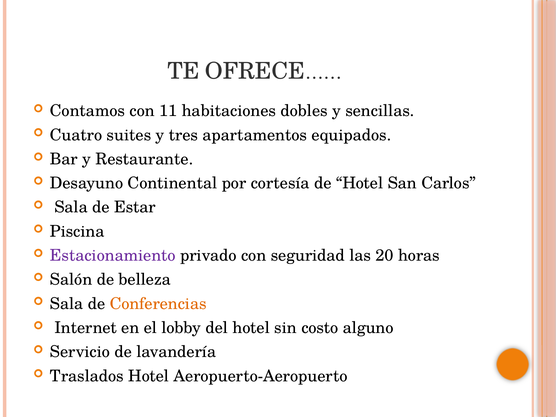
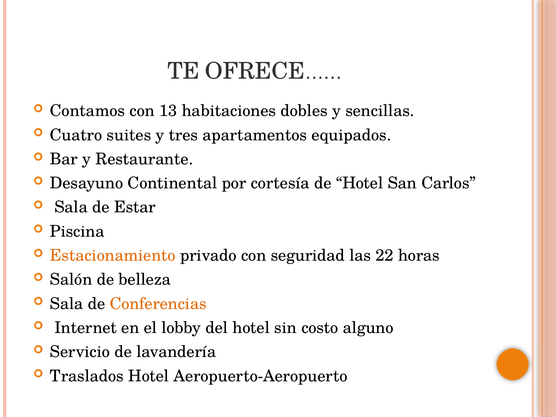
11: 11 -> 13
Estacionamiento colour: purple -> orange
20: 20 -> 22
